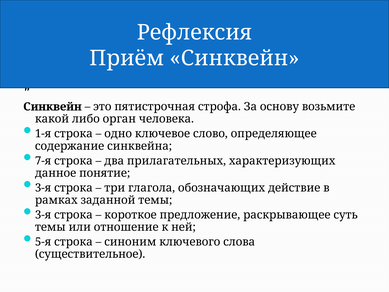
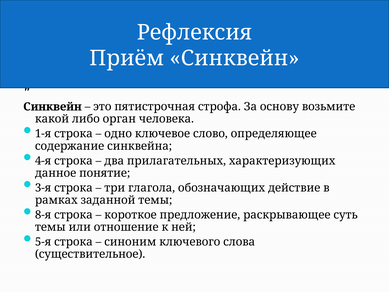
7-я: 7-я -> 4-я
3-я at (43, 215): 3-я -> 8-я
